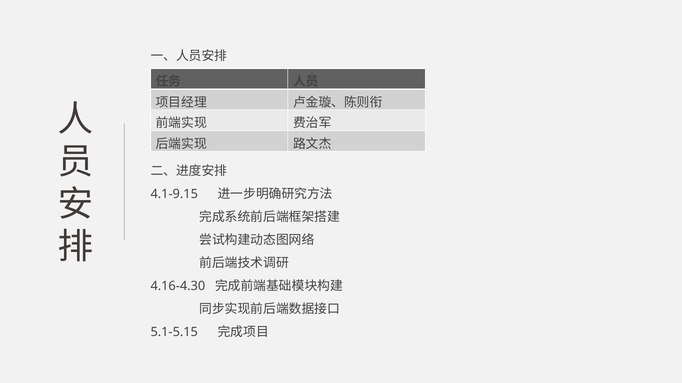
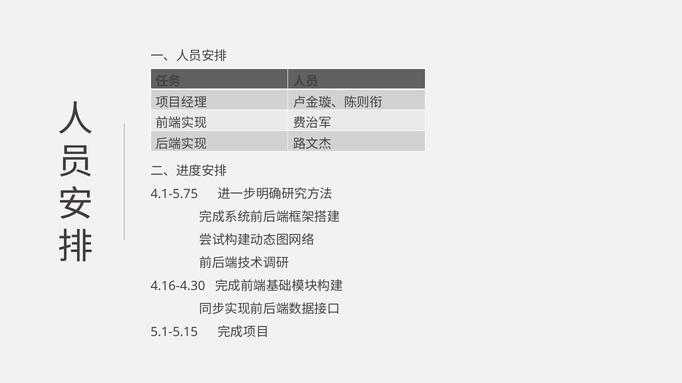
4.1-9.15: 4.1-9.15 -> 4.1-5.75
